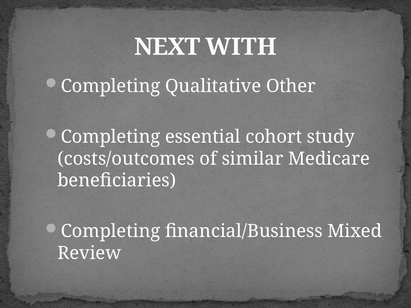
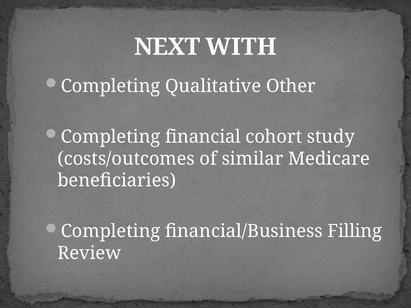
essential: essential -> financial
Mixed: Mixed -> Filling
